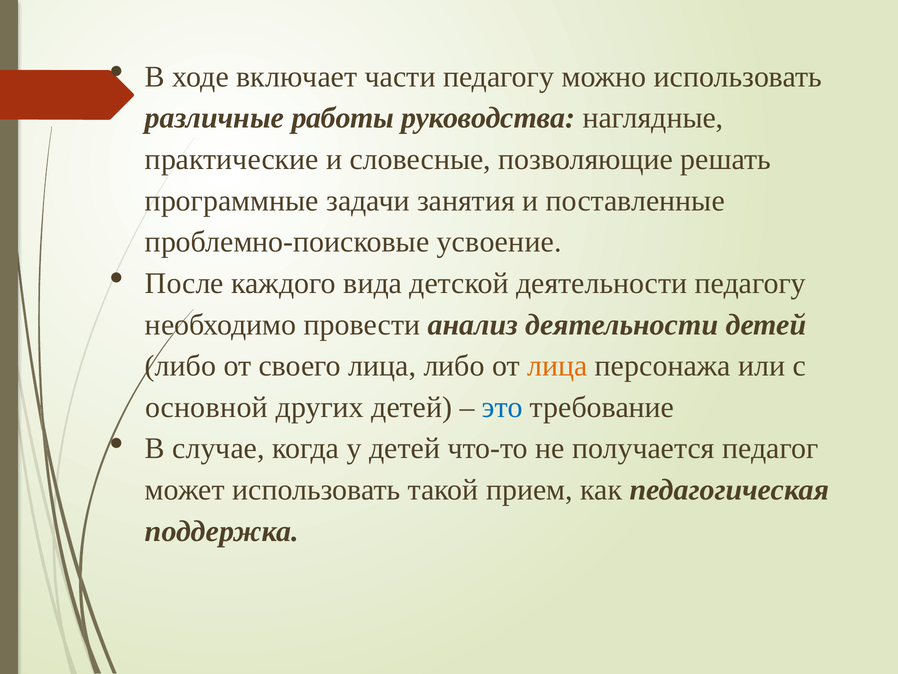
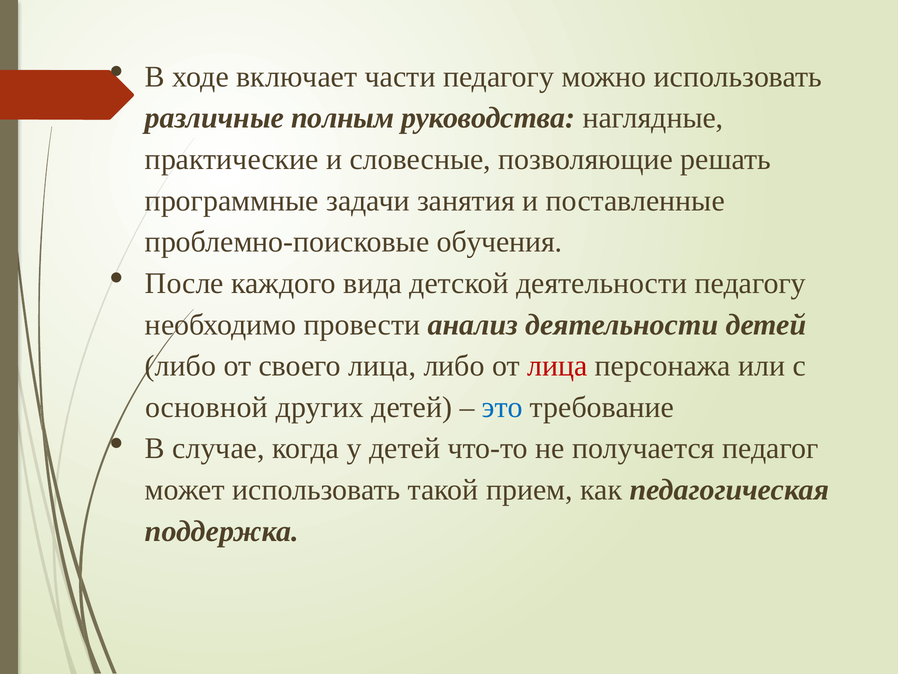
работы: работы -> полным
усвоение: усвоение -> обучения
лица at (557, 366) colour: orange -> red
